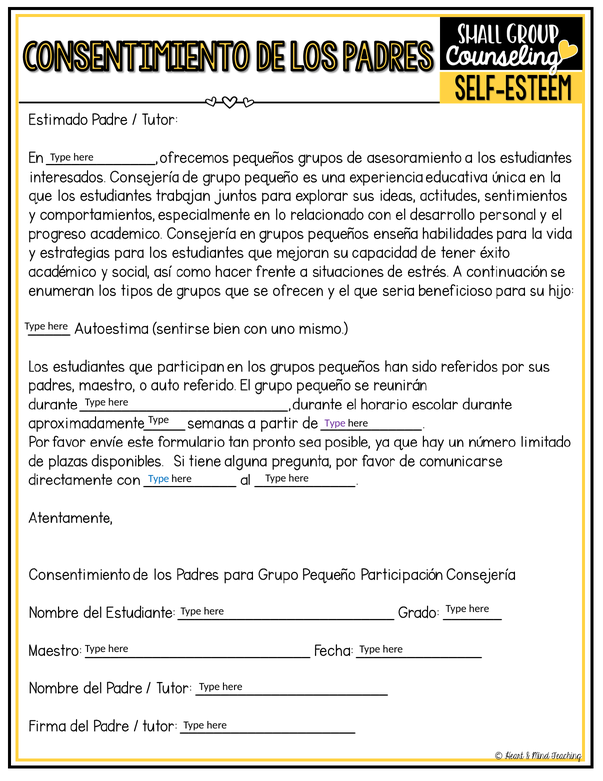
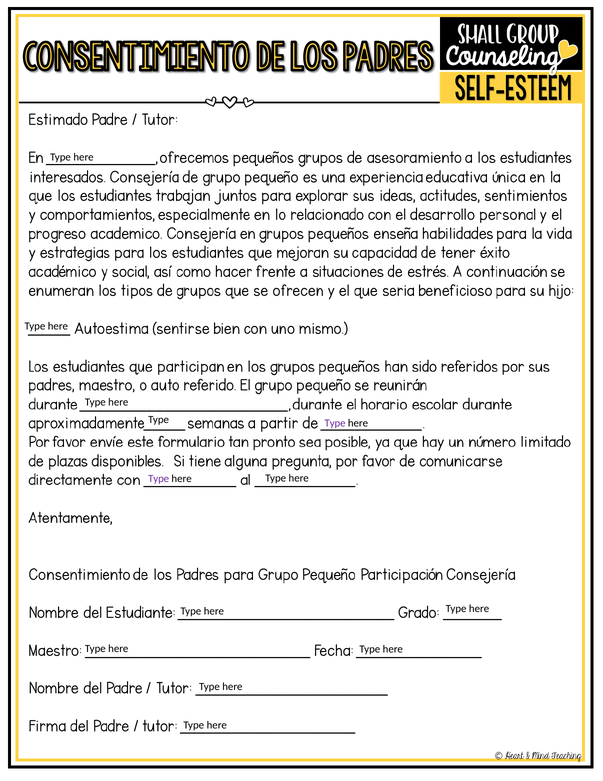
Type at (159, 478) colour: blue -> purple
